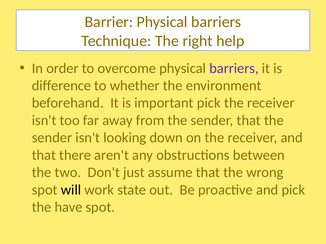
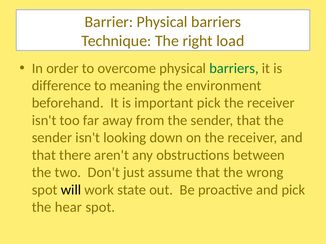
help: help -> load
barriers at (234, 68) colour: purple -> green
whether: whether -> meaning
have: have -> hear
